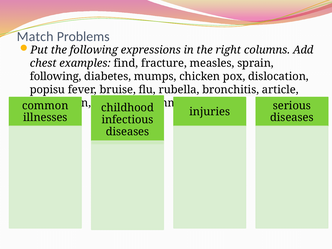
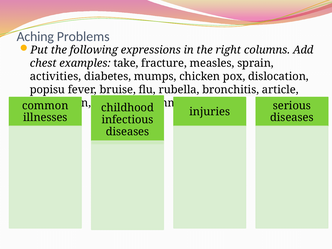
Match: Match -> Aching
find: find -> take
following at (56, 76): following -> activities
